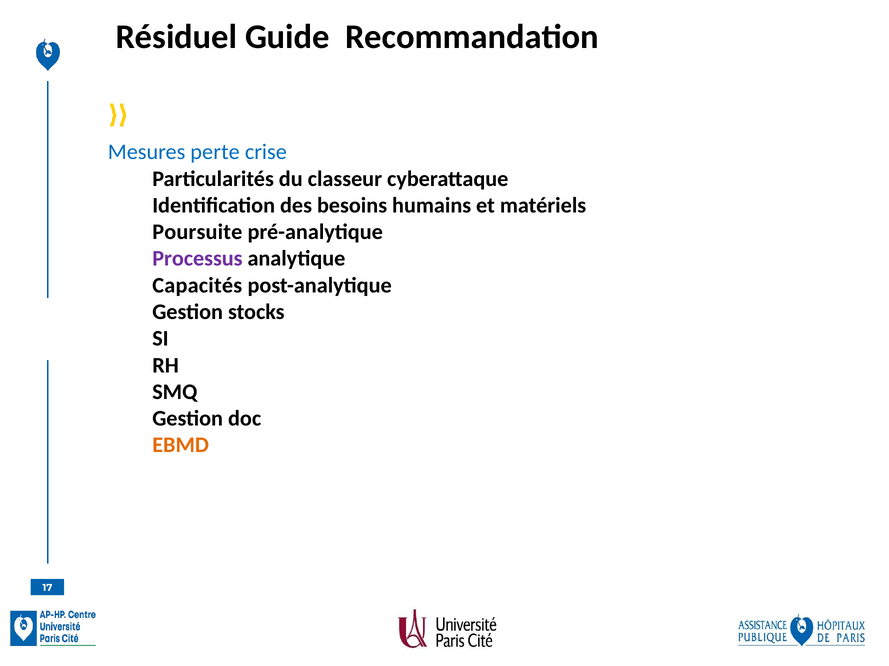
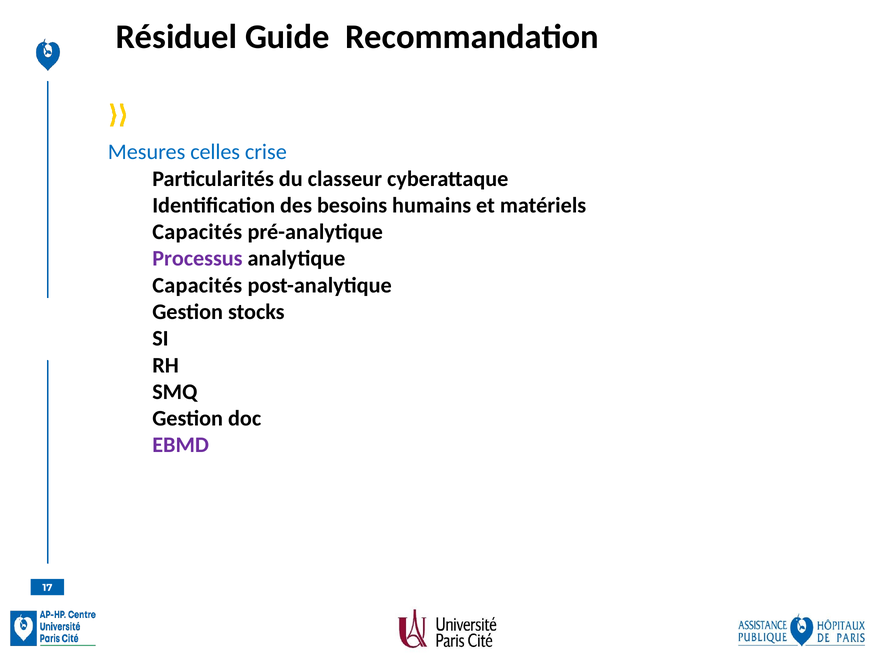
perte: perte -> celles
Poursuite at (197, 232): Poursuite -> Capacités
EBMD colour: orange -> purple
